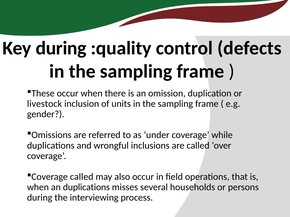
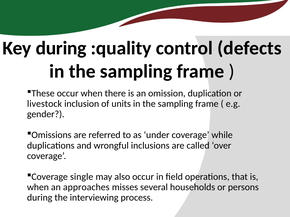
Coverage called: called -> single
an duplications: duplications -> approaches
